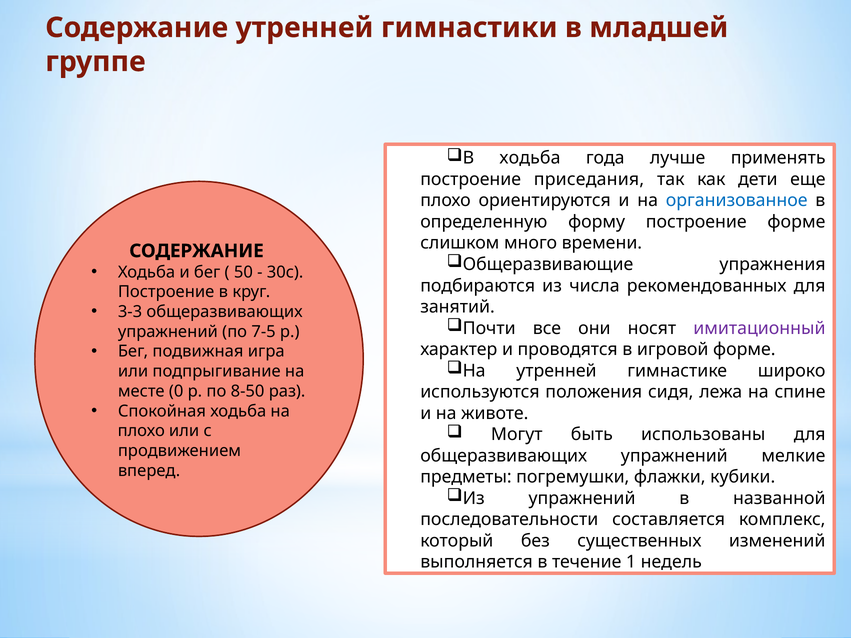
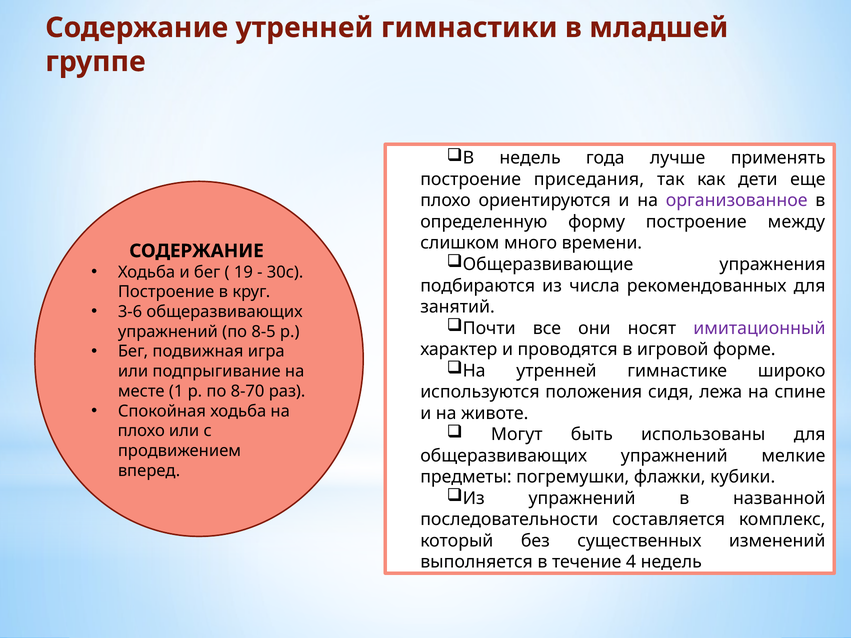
В ходьба: ходьба -> недель
организованное colour: blue -> purple
построение форме: форме -> между
50: 50 -> 19
3-3: 3-3 -> 3-6
7-5: 7-5 -> 8-5
0: 0 -> 1
8-50: 8-50 -> 8-70
1: 1 -> 4
